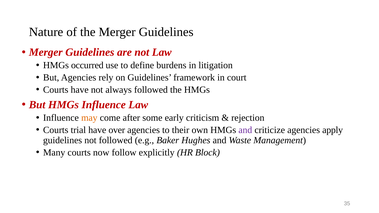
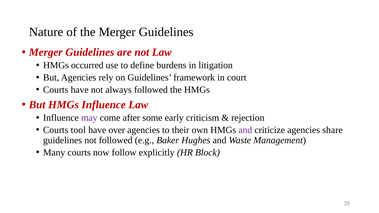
may colour: orange -> purple
trial: trial -> tool
apply: apply -> share
